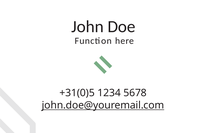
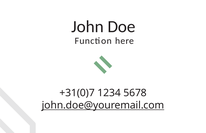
+31(0)5: +31(0)5 -> +31(0)7
